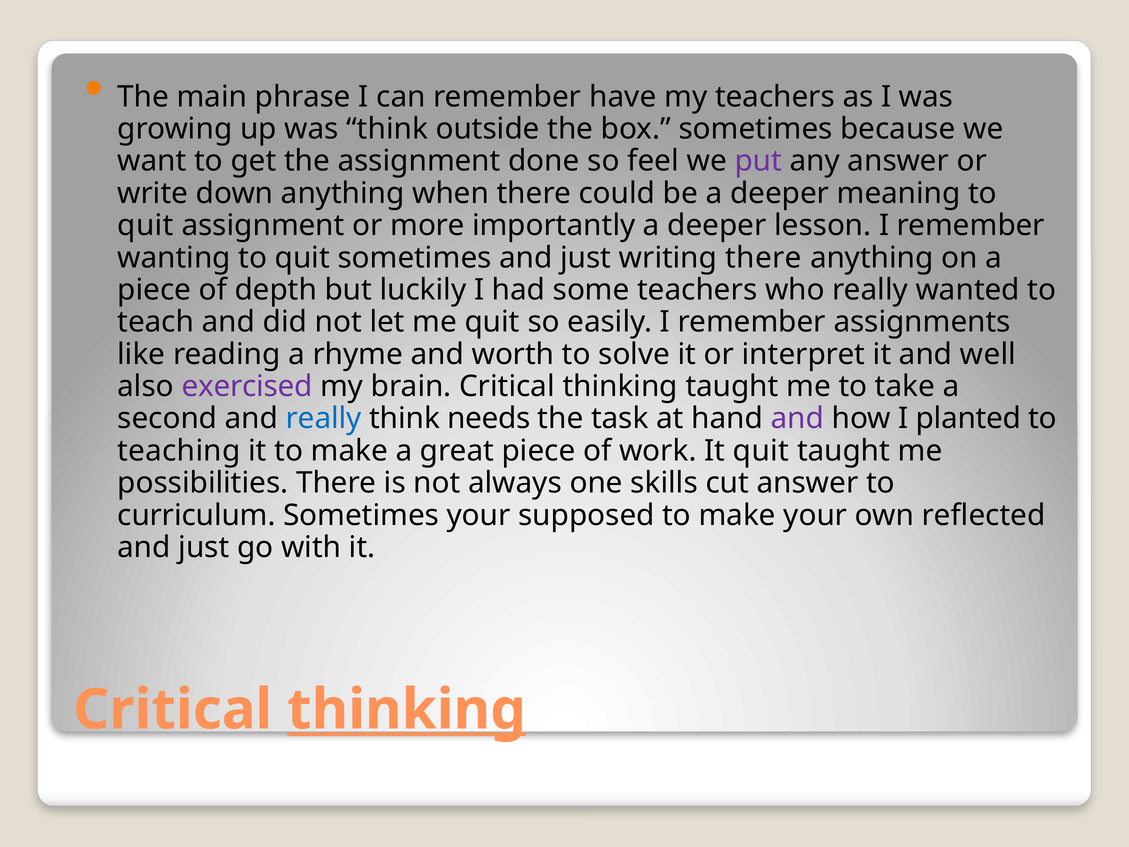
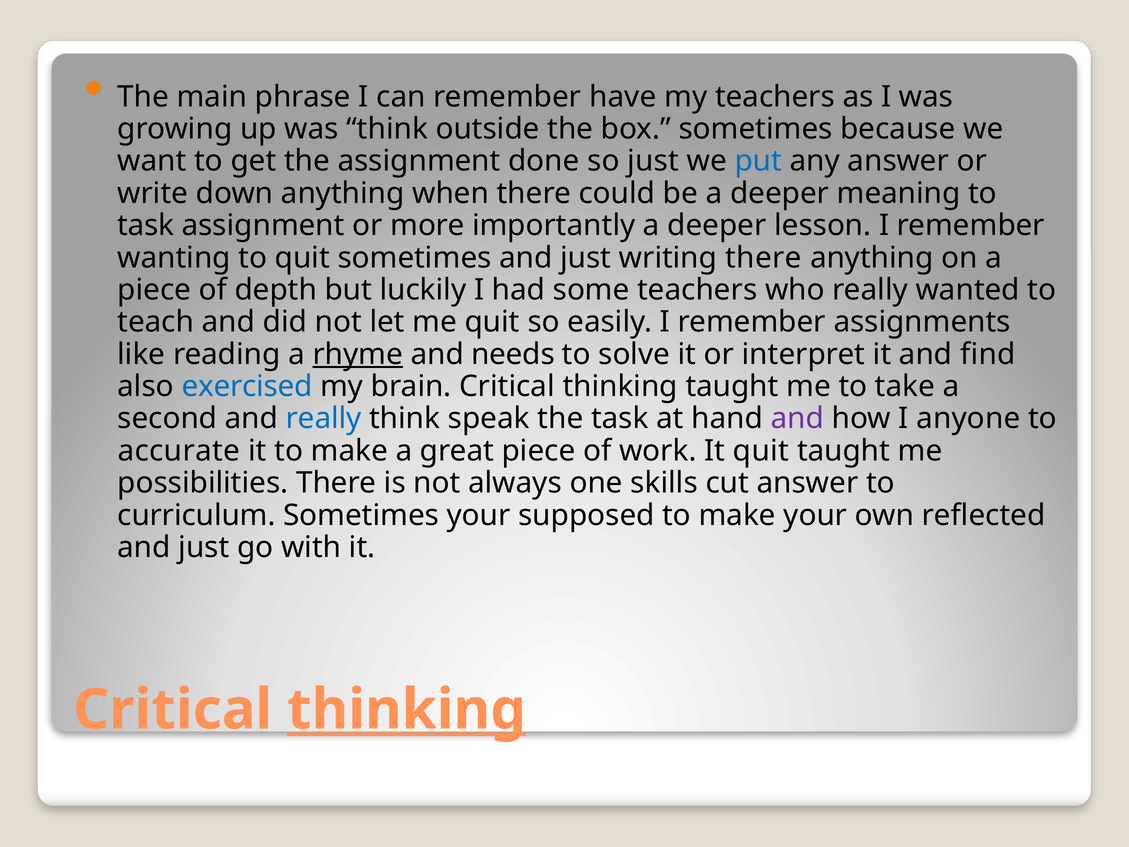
so feel: feel -> just
put colour: purple -> blue
quit at (146, 225): quit -> task
rhyme underline: none -> present
worth: worth -> needs
well: well -> find
exercised colour: purple -> blue
needs: needs -> speak
planted: planted -> anyone
teaching: teaching -> accurate
